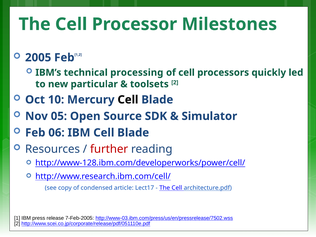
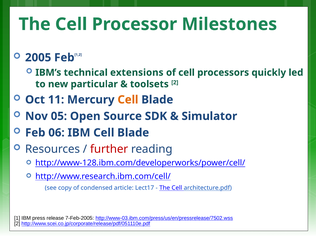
processing: processing -> extensions
10: 10 -> 11
Cell at (128, 100) colour: black -> orange
